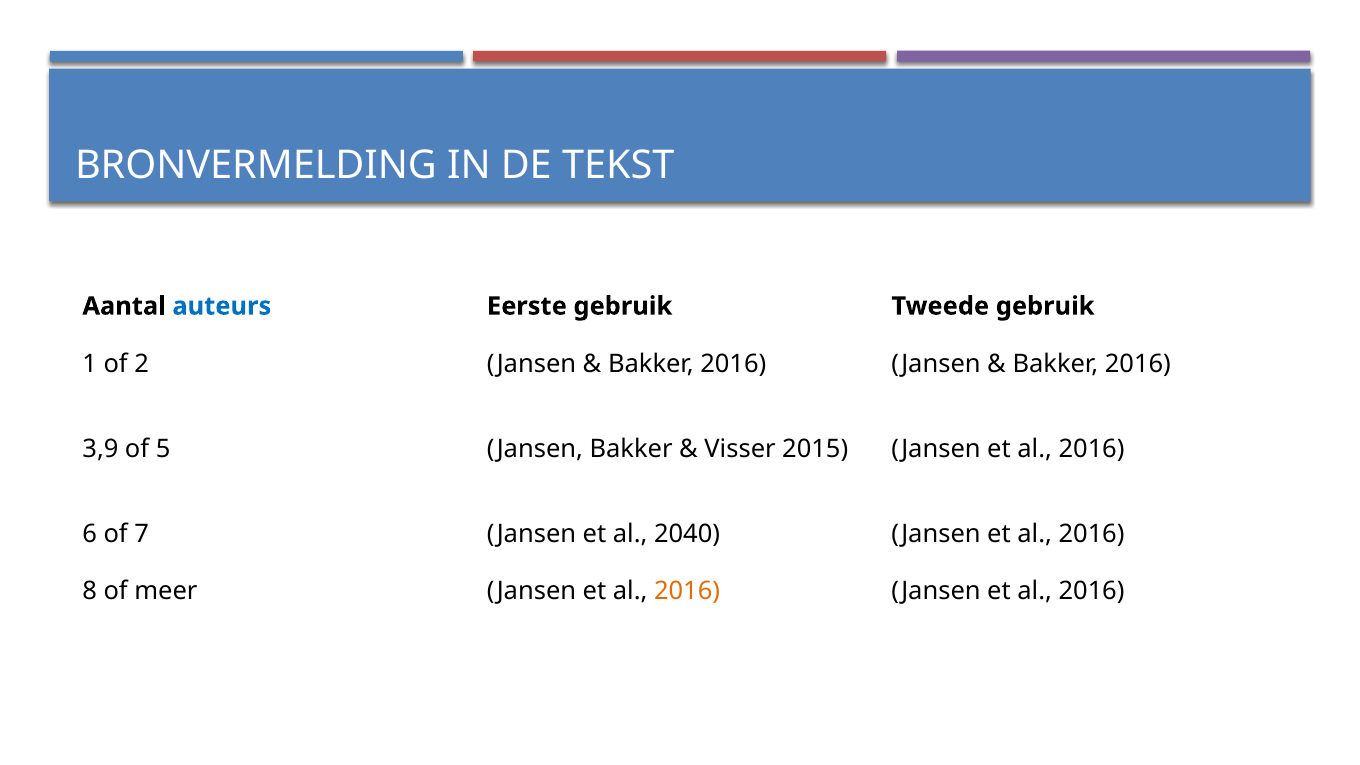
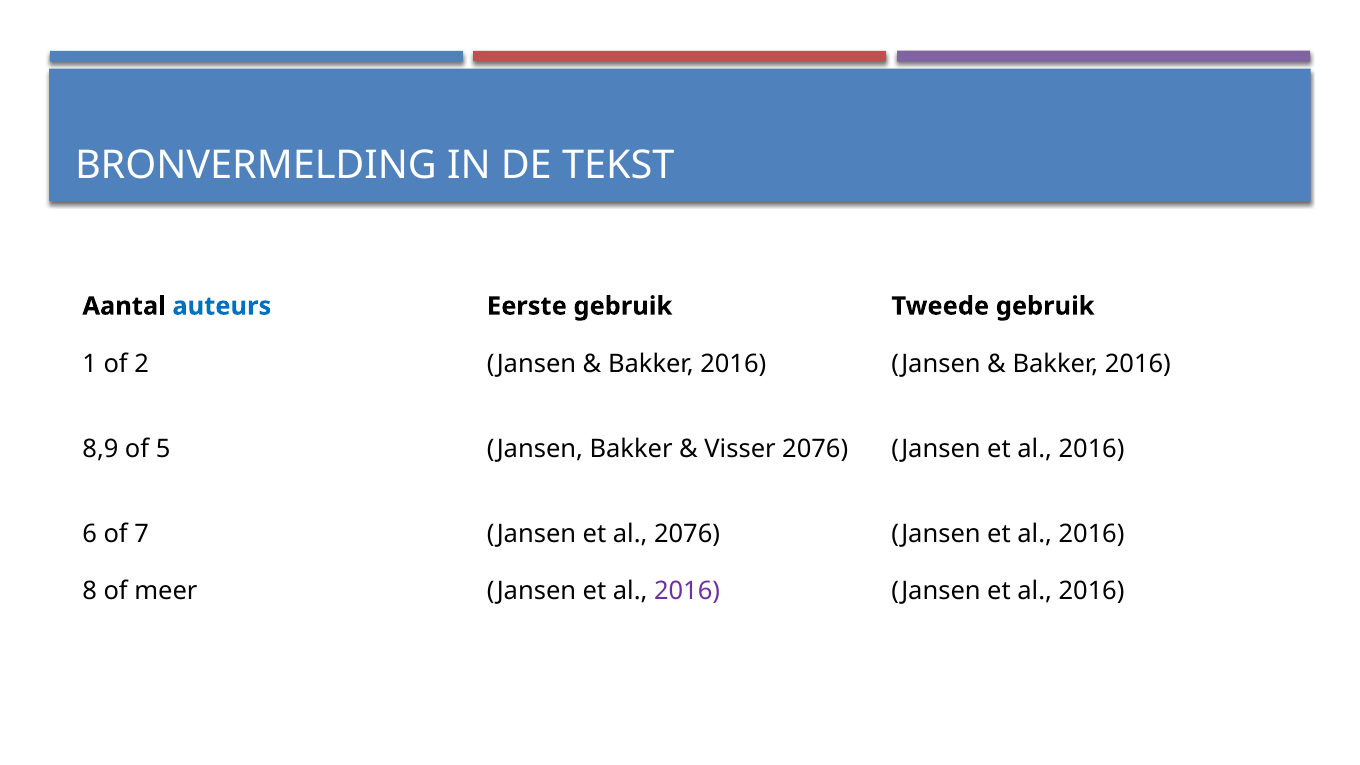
3,9: 3,9 -> 8,9
Visser 2015: 2015 -> 2076
al 2040: 2040 -> 2076
2016 at (687, 591) colour: orange -> purple
